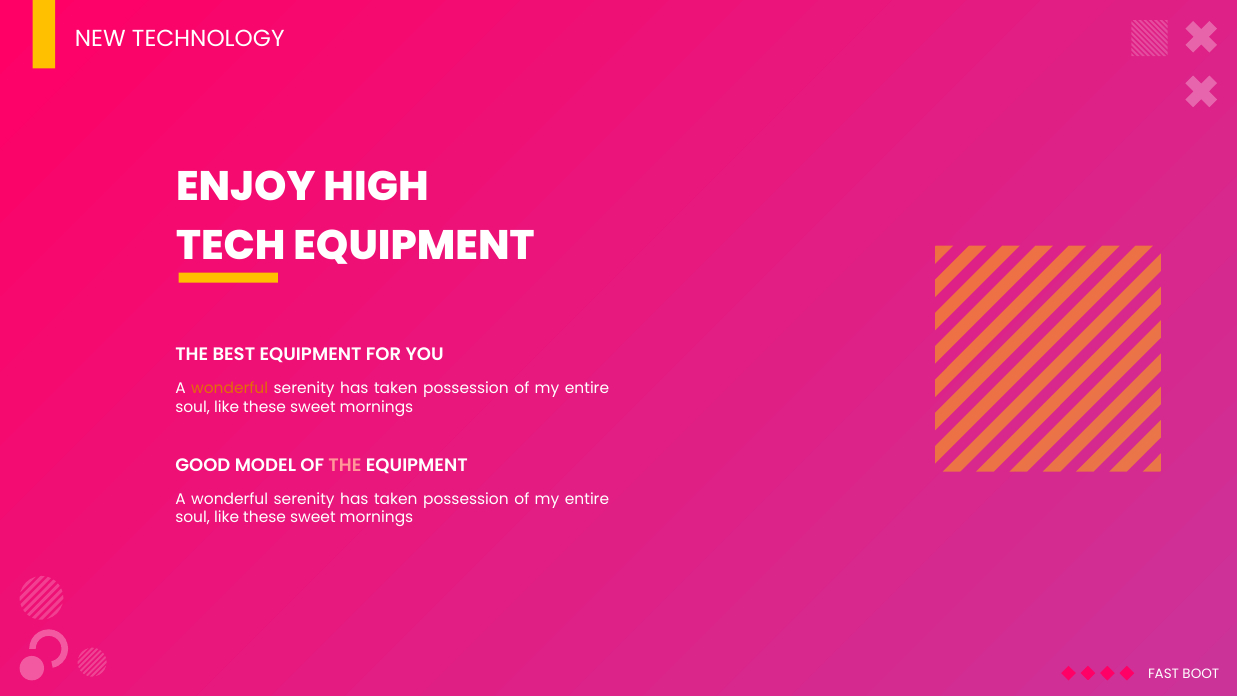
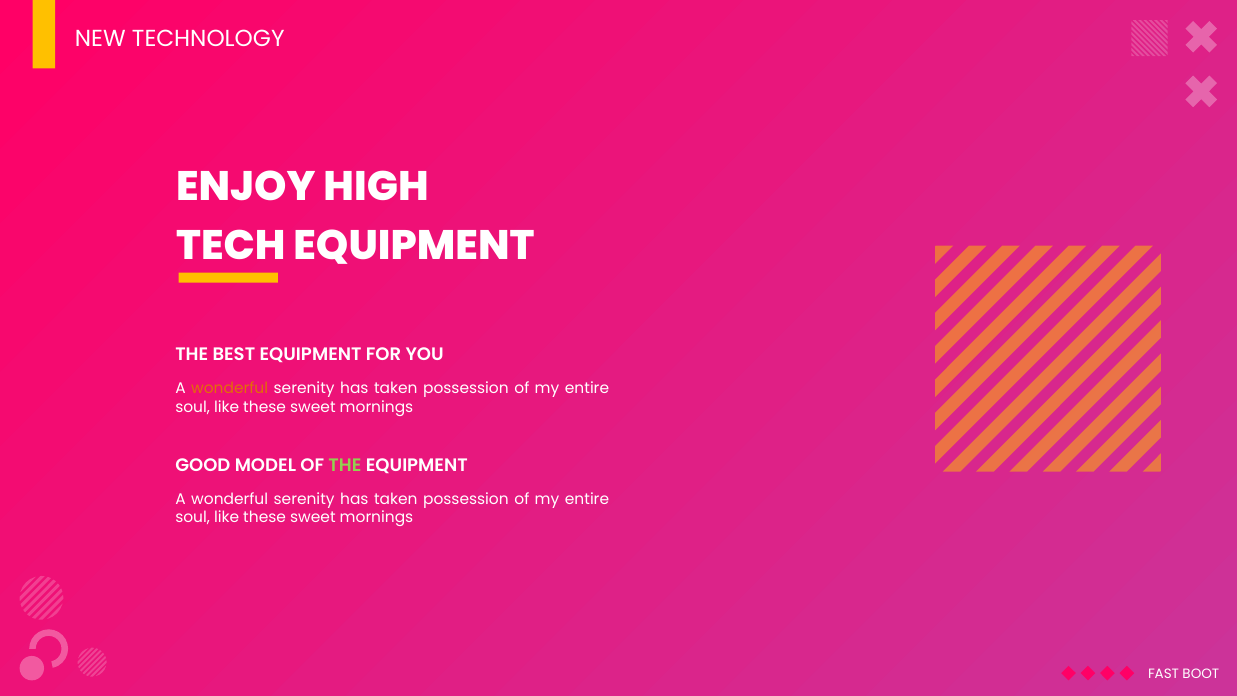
THE at (345, 465) colour: pink -> light green
